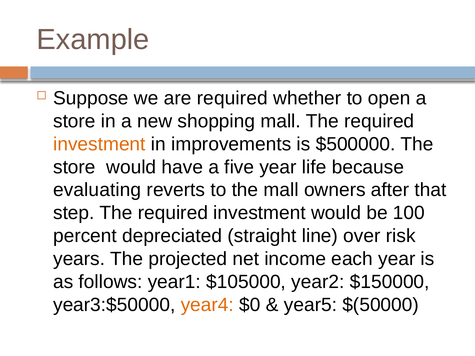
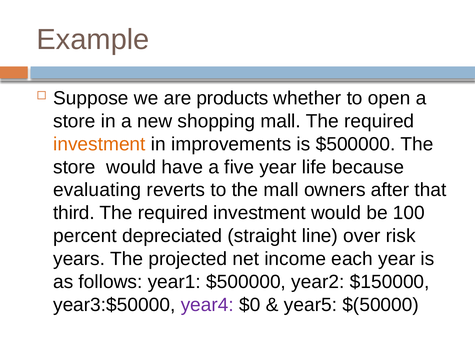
are required: required -> products
step: step -> third
year1 $105000: $105000 -> $500000
year4 colour: orange -> purple
